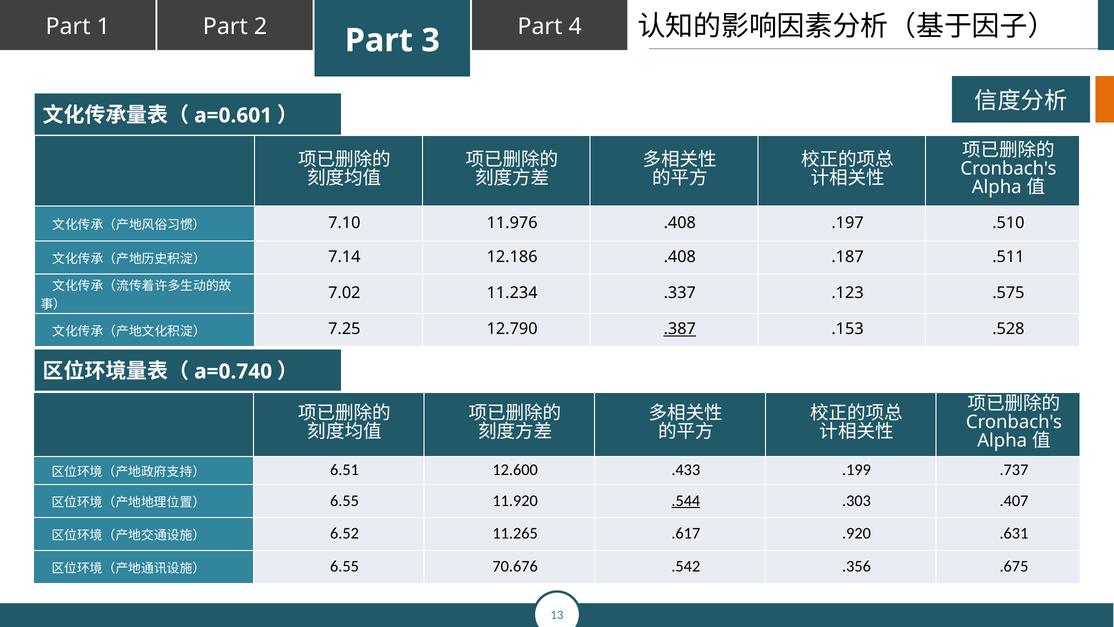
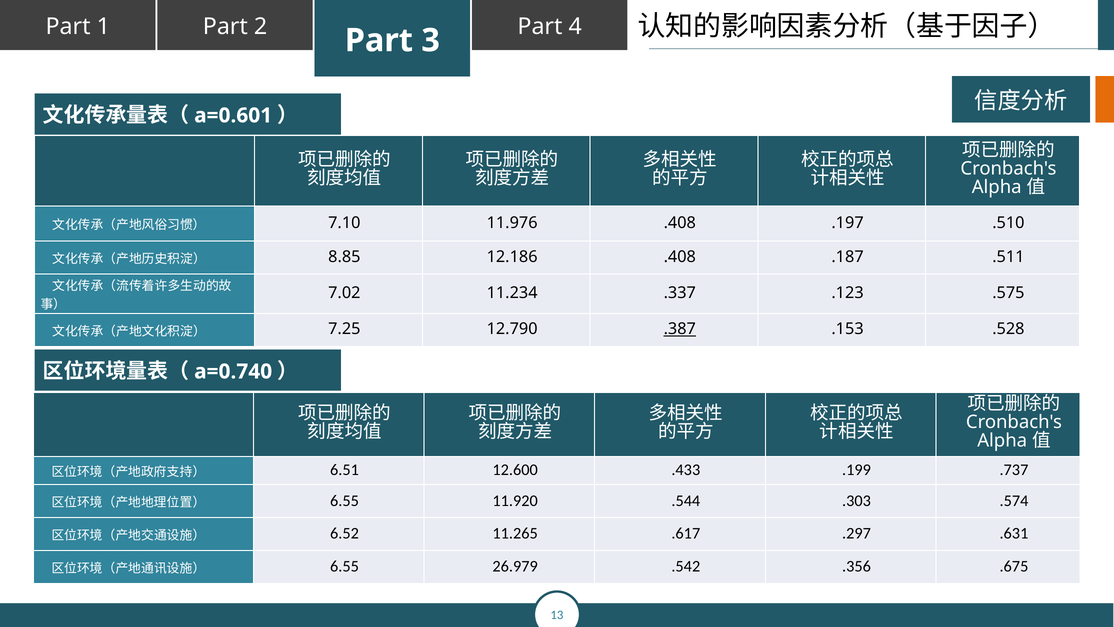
7.14: 7.14 -> 8.85
.544 underline: present -> none
.407: .407 -> .574
.920: .920 -> .297
70.676: 70.676 -> 26.979
